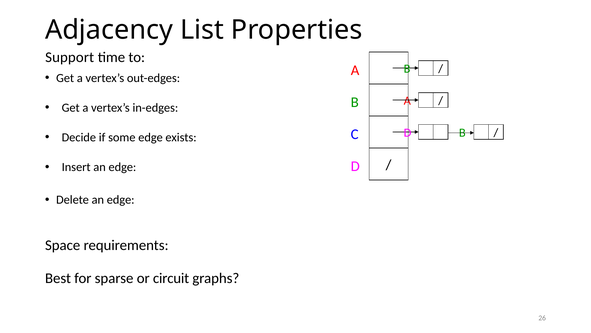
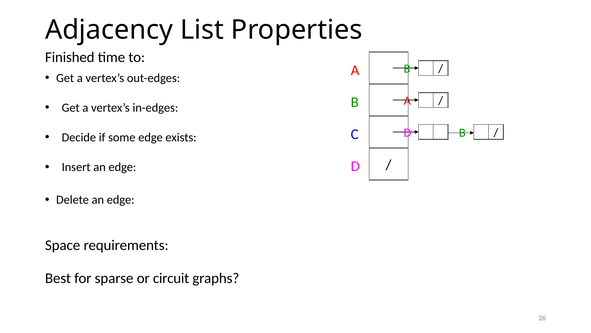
Support: Support -> Finished
